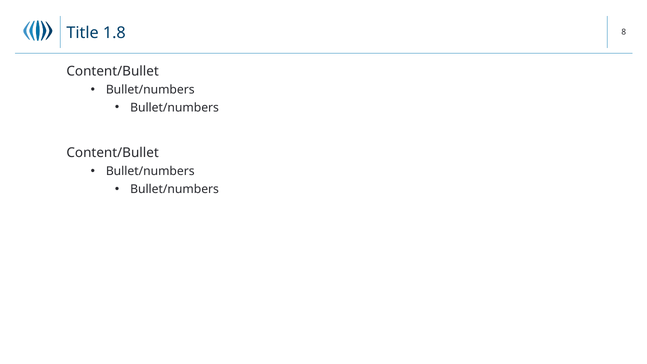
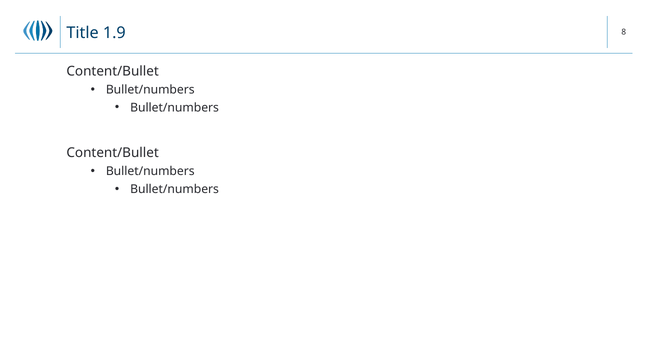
1.8: 1.8 -> 1.9
